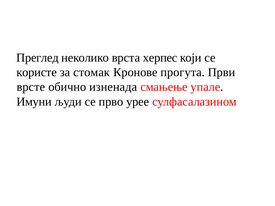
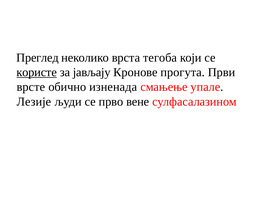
херпес: херпес -> тегоба
користе underline: none -> present
стомак: стомак -> јављају
Имуни: Имуни -> Лезије
урее: урее -> вене
